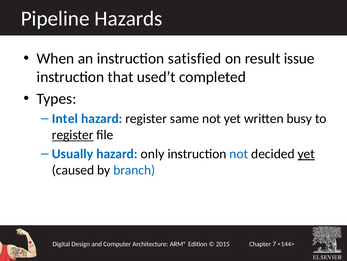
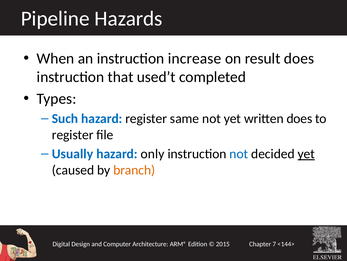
satisfied: satisfied -> increase
result issue: issue -> does
Intel: Intel -> Such
written busy: busy -> does
register at (73, 135) underline: present -> none
branch colour: blue -> orange
